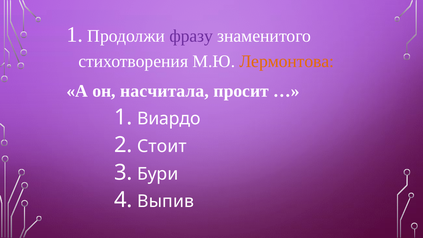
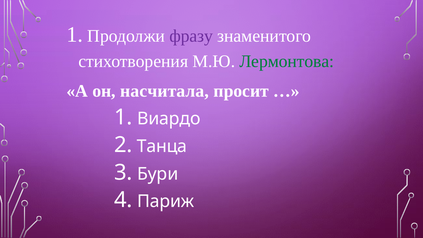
Лермонтова colour: orange -> green
Стоит: Стоит -> Танца
Выпив: Выпив -> Париж
